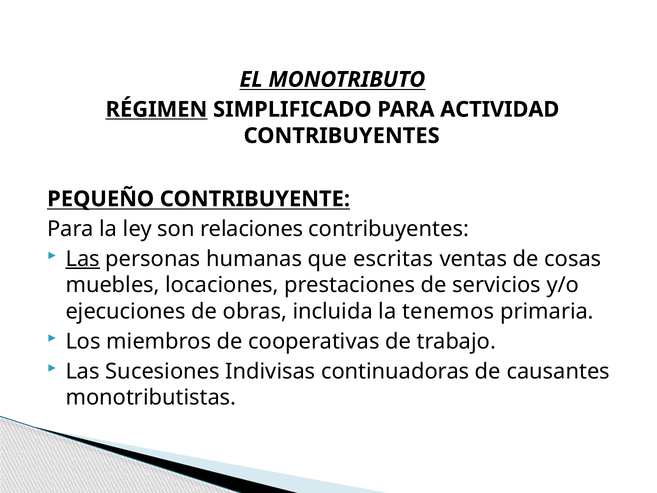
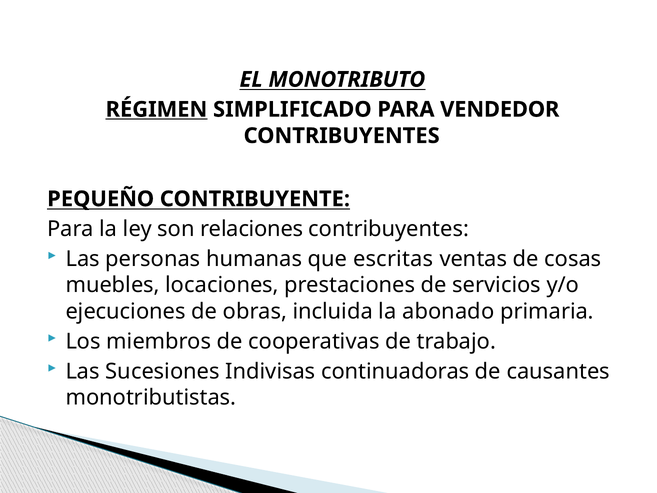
ACTIVIDAD: ACTIVIDAD -> VENDEDOR
Las at (83, 259) underline: present -> none
tenemos: tenemos -> abonado
